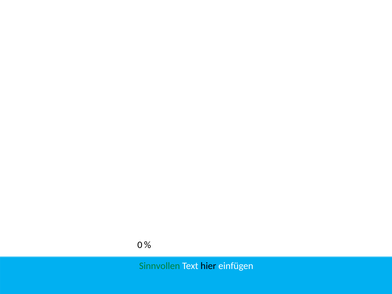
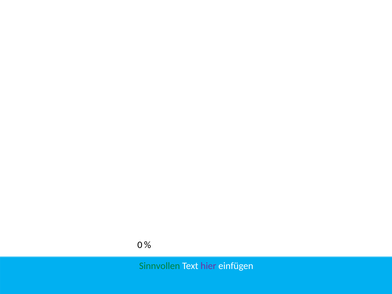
hier colour: black -> purple
